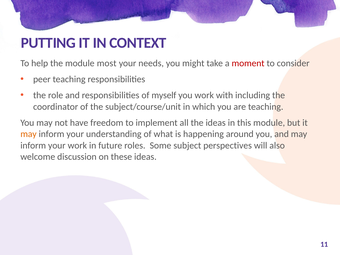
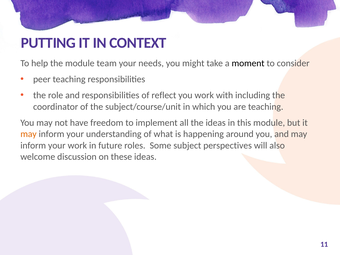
most: most -> team
moment colour: red -> black
myself: myself -> reflect
